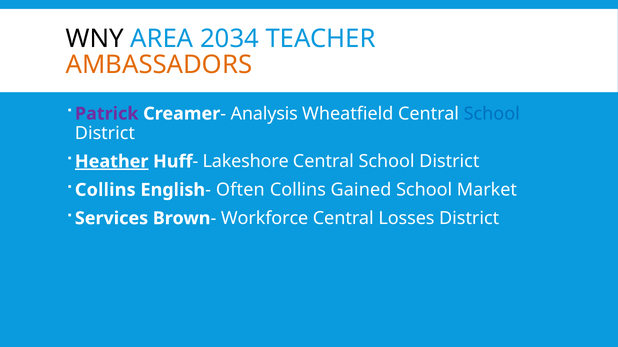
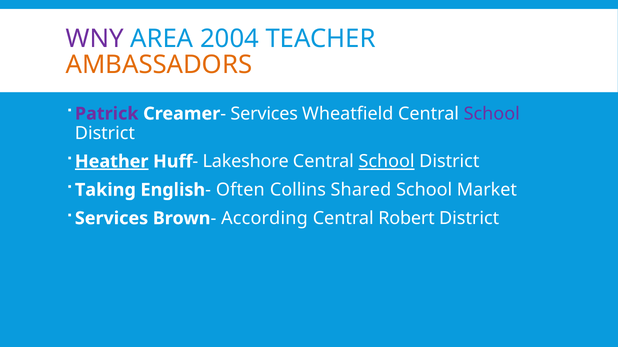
WNY colour: black -> purple
2034: 2034 -> 2004
Analysis at (264, 114): Analysis -> Services
School at (492, 114) colour: blue -> purple
School at (387, 162) underline: none -> present
Collins at (105, 190): Collins -> Taking
Gained: Gained -> Shared
Workforce: Workforce -> According
Losses: Losses -> Robert
